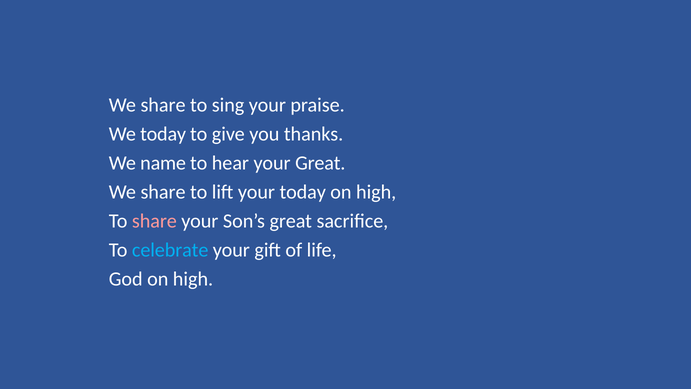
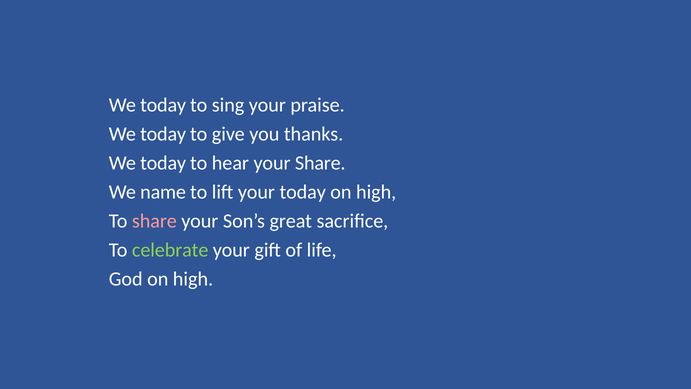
share at (163, 105): share -> today
name at (163, 163): name -> today
your Great: Great -> Share
share at (163, 192): share -> name
celebrate colour: light blue -> light green
